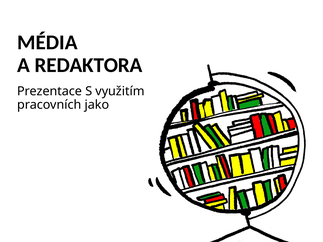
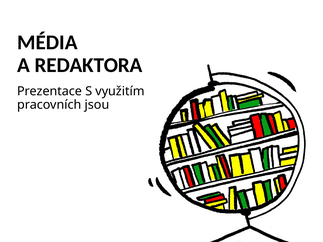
jako: jako -> jsou
